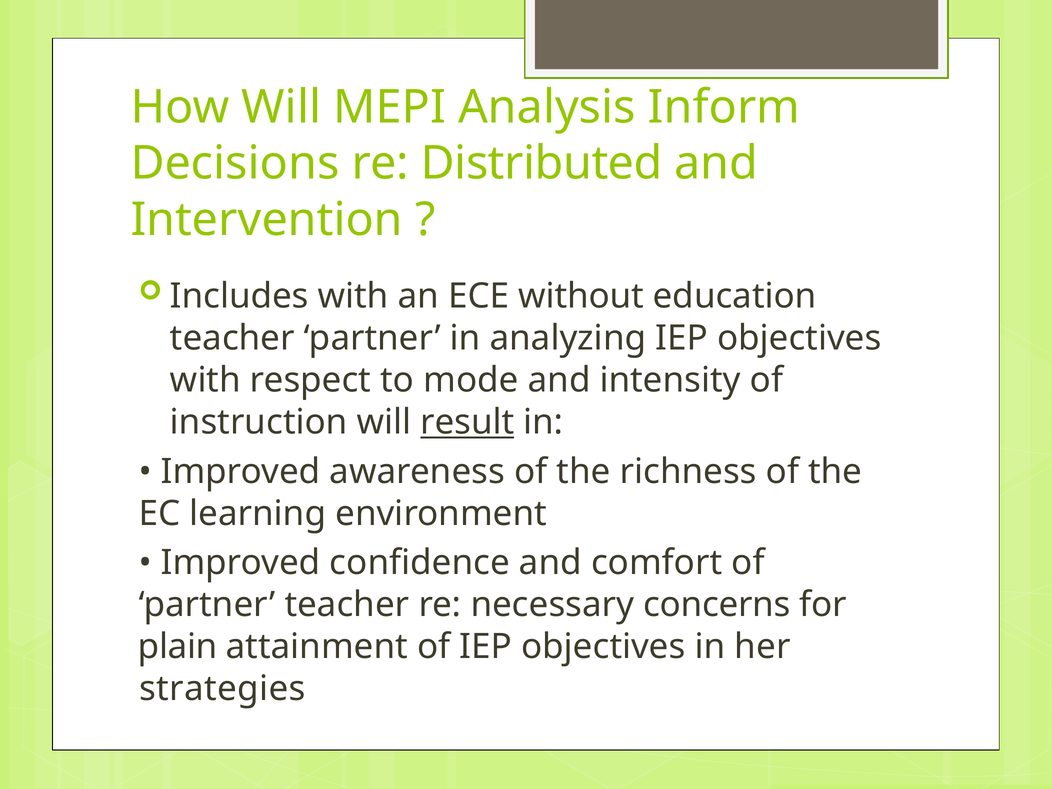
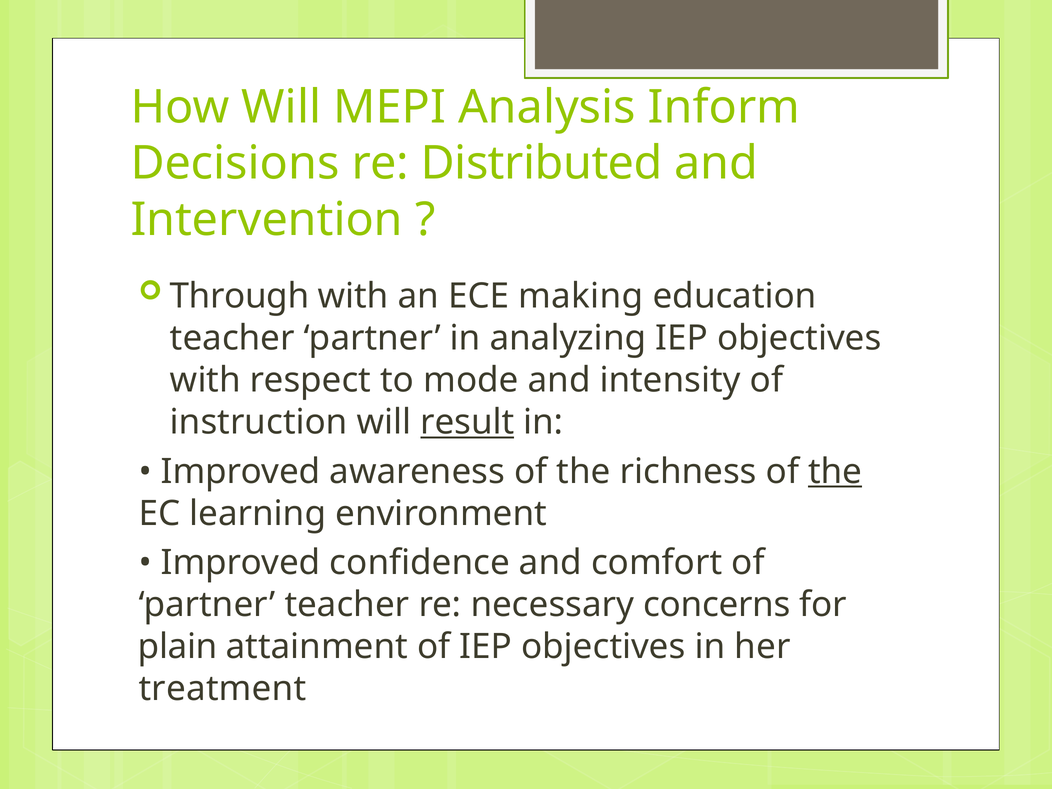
Includes: Includes -> Through
without: without -> making
the at (835, 471) underline: none -> present
strategies: strategies -> treatment
